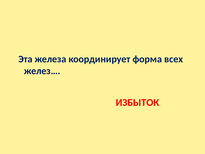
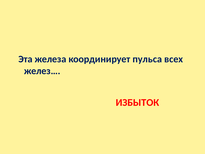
форма: форма -> пульса
